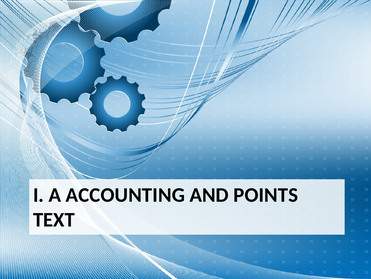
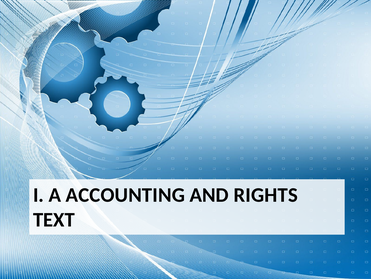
POINTS: POINTS -> RIGHTS
